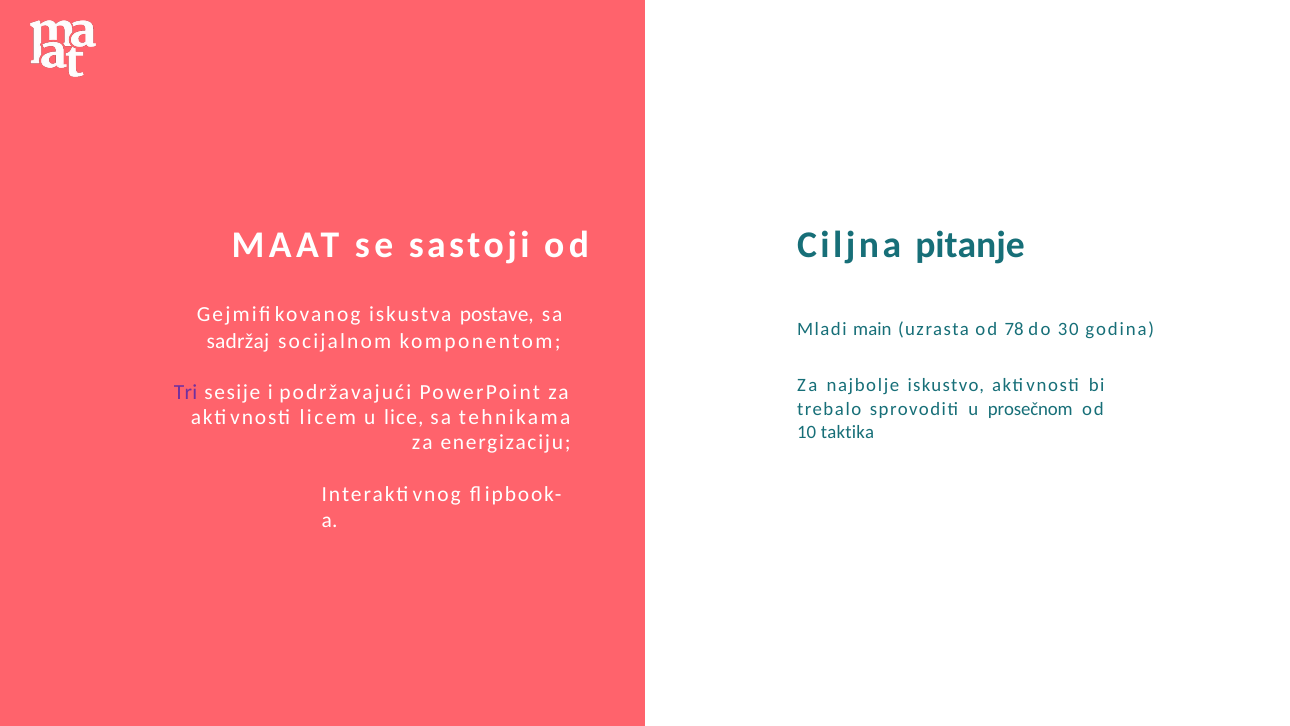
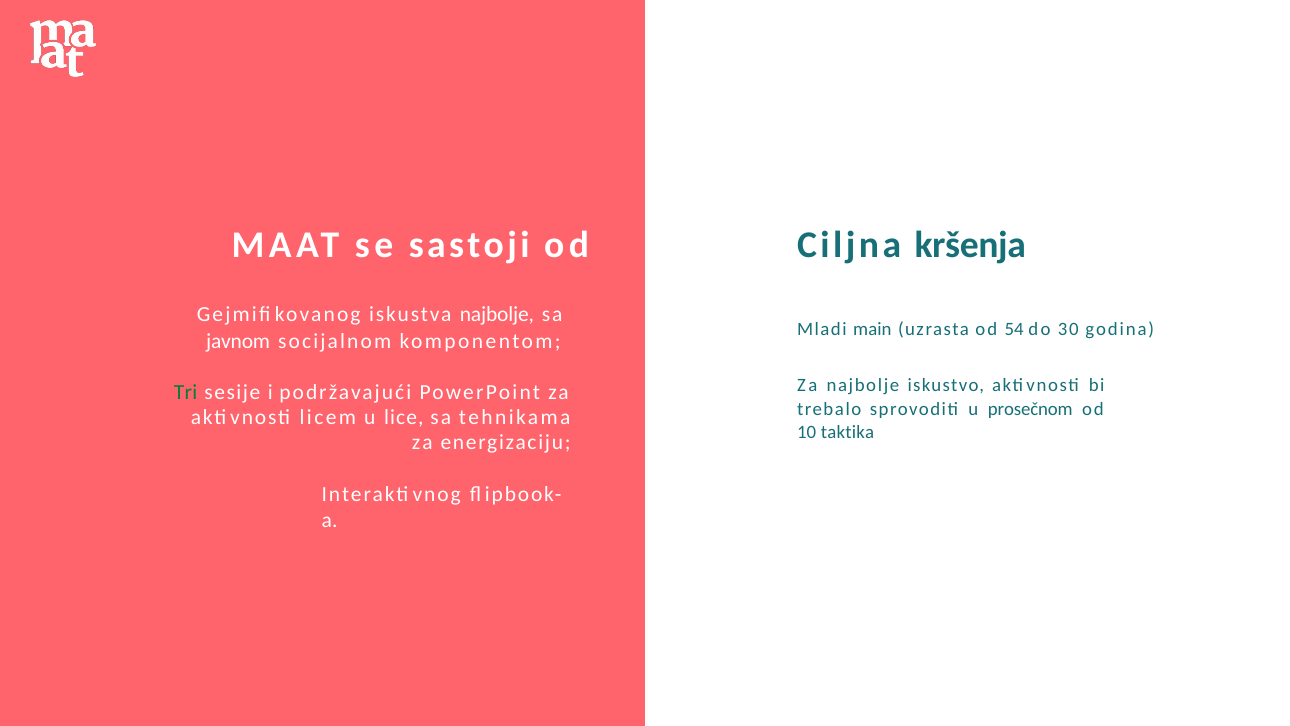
pitanje: pitanje -> kršenja
iskustva postave: postave -> najbolje
78: 78 -> 54
sadržaj: sadržaj -> javnom
Tri colour: purple -> green
